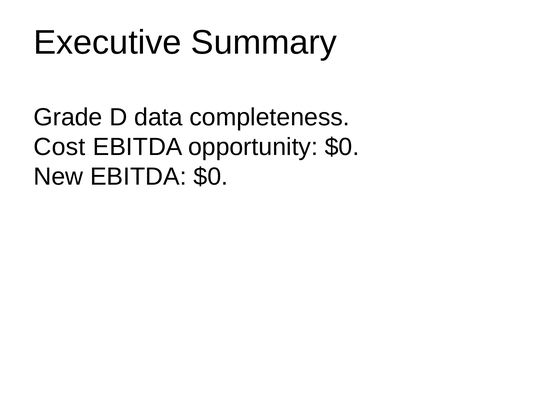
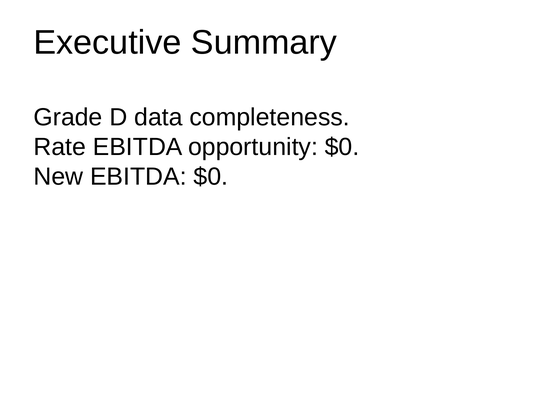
Cost: Cost -> Rate
